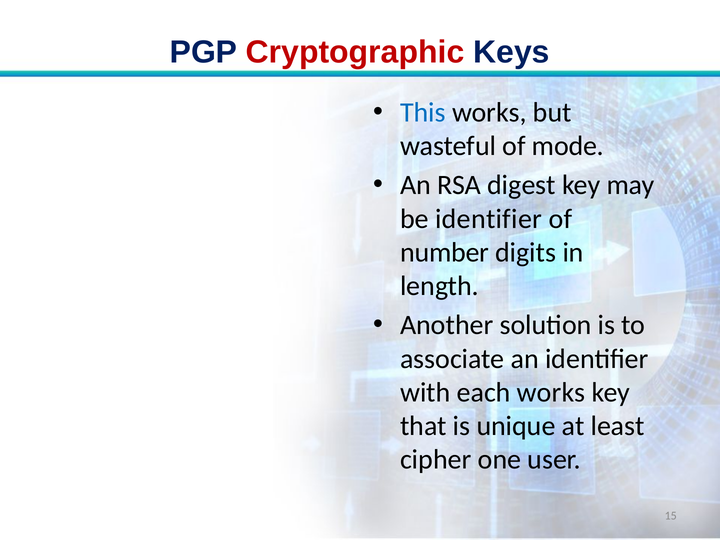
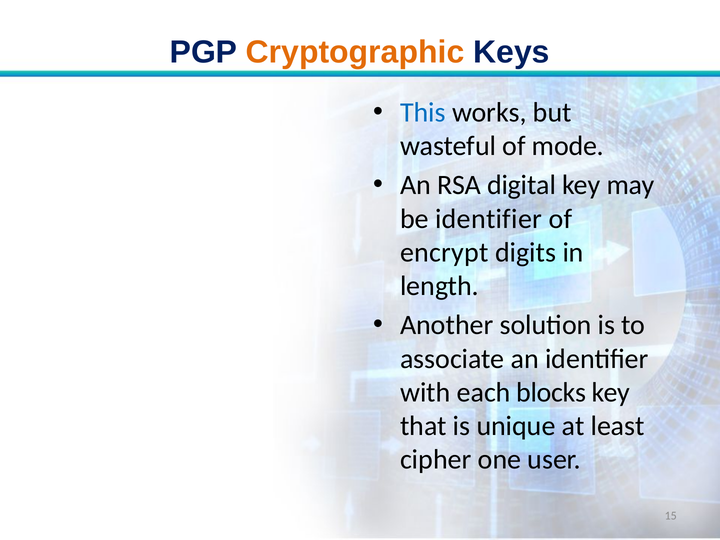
Cryptographic colour: red -> orange
digest: digest -> digital
number: number -> encrypt
each works: works -> blocks
